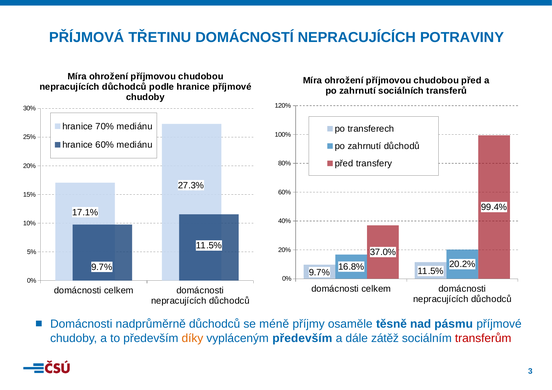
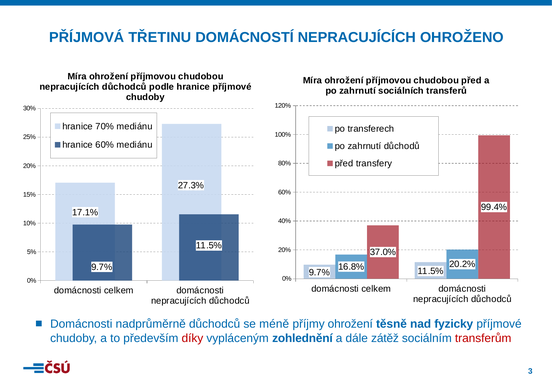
POTRAVINY: POTRAVINY -> OHROŽENO
příjmy osaměle: osaměle -> ohrožení
pásmu: pásmu -> fyzicky
díky colour: orange -> red
vypláceným především: především -> zohlednění
